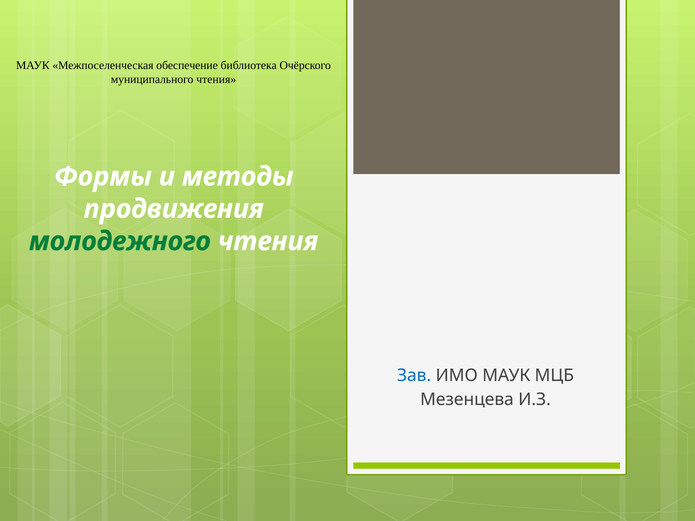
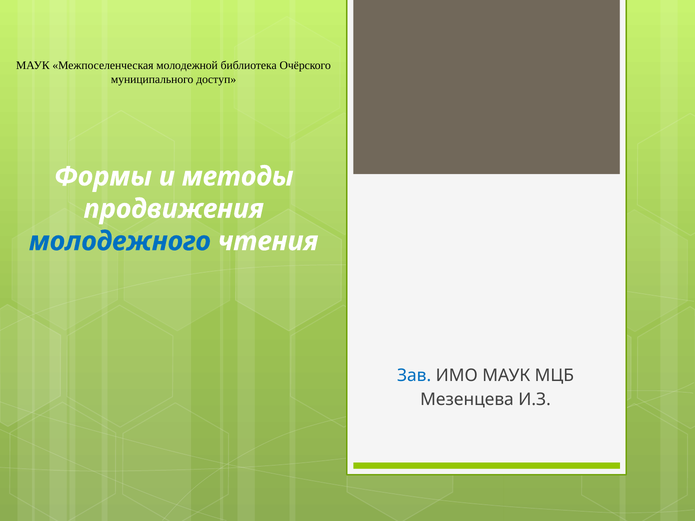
обеспечение: обеспечение -> молодежной
муниципального чтения: чтения -> доступ
молодежного colour: green -> blue
